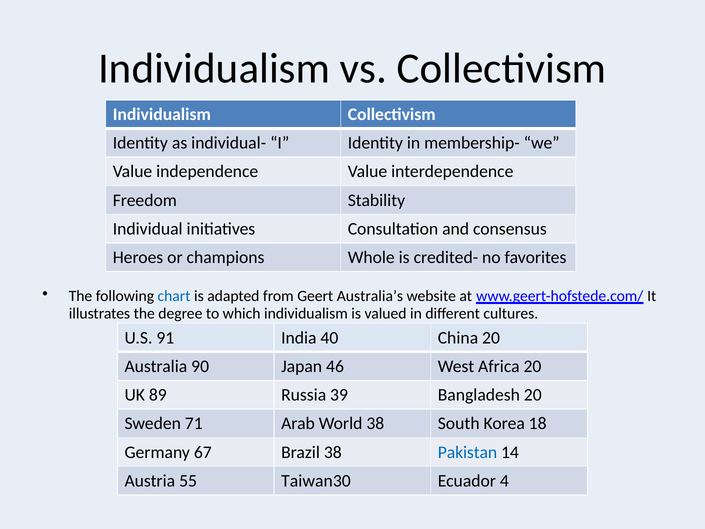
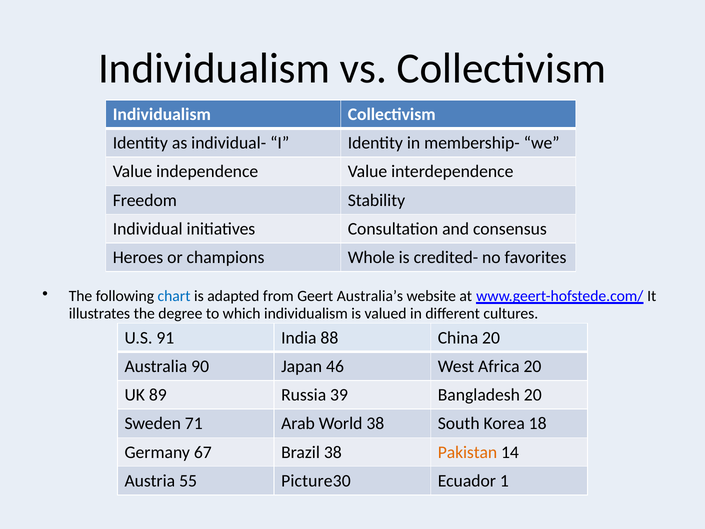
40: 40 -> 88
Pakistan colour: blue -> orange
Taiwan30: Taiwan30 -> Picture30
4: 4 -> 1
